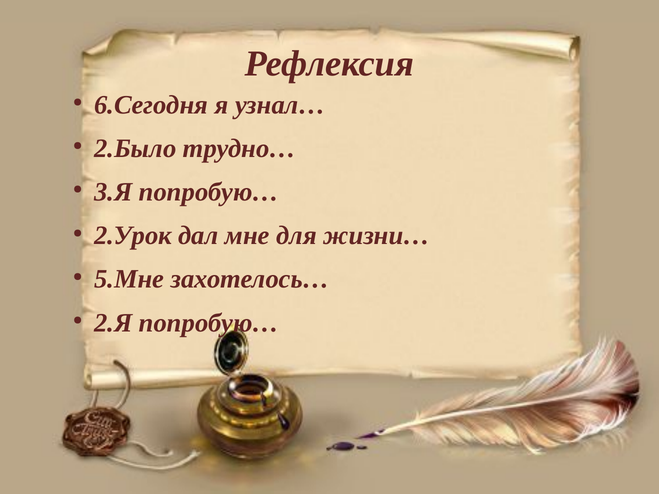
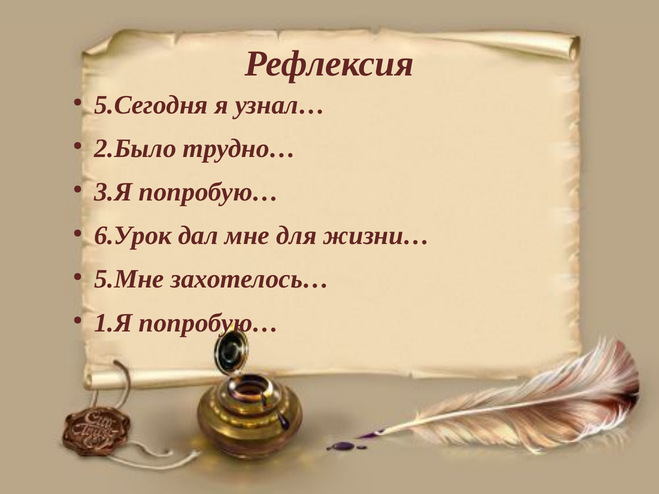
6.Сегодня: 6.Сегодня -> 5.Сегодня
2.Урок: 2.Урок -> 6.Урок
2.Я: 2.Я -> 1.Я
